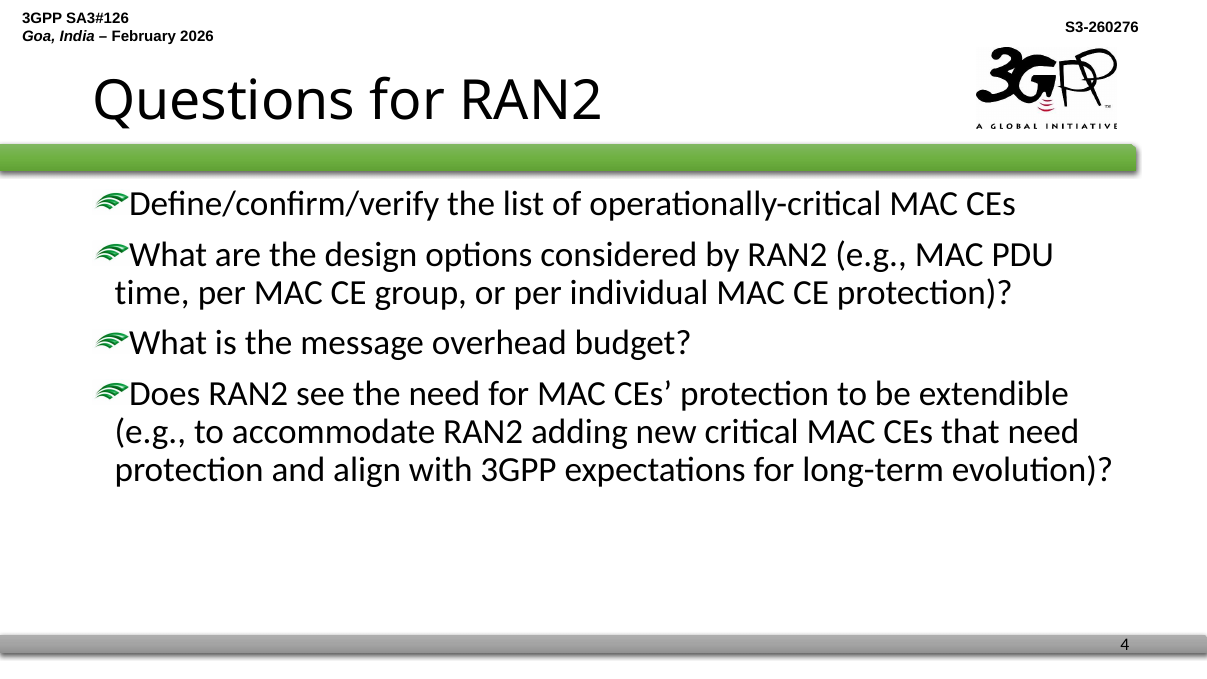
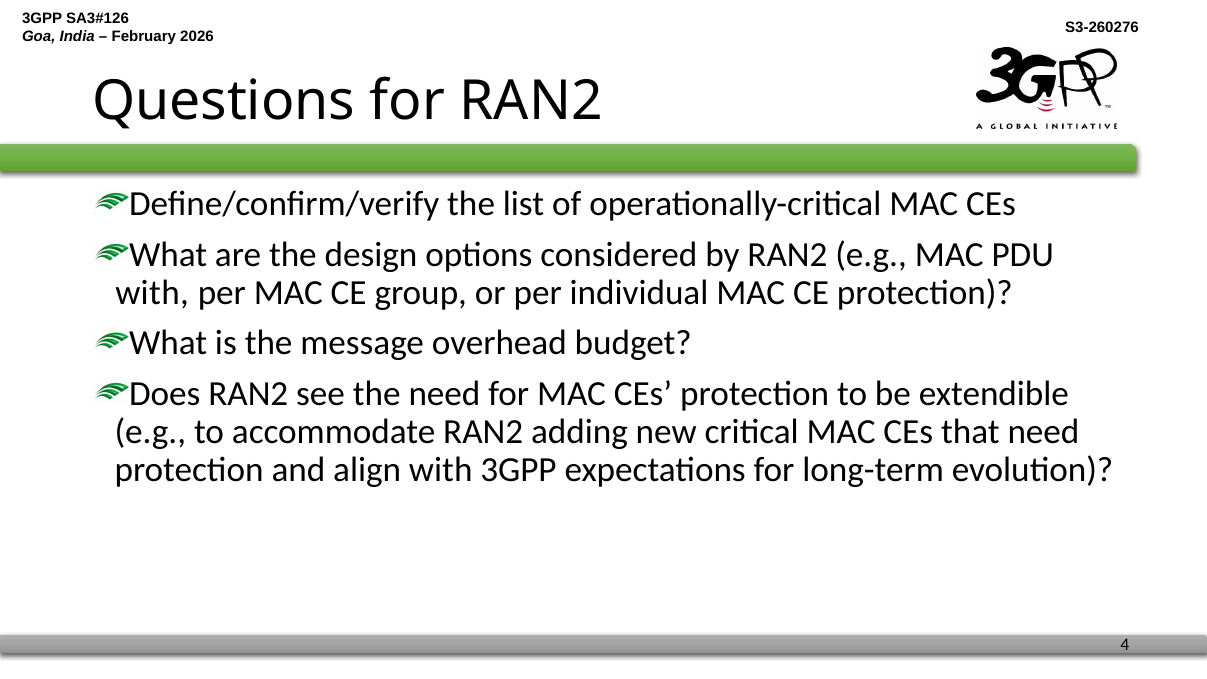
time at (152, 293): time -> with
